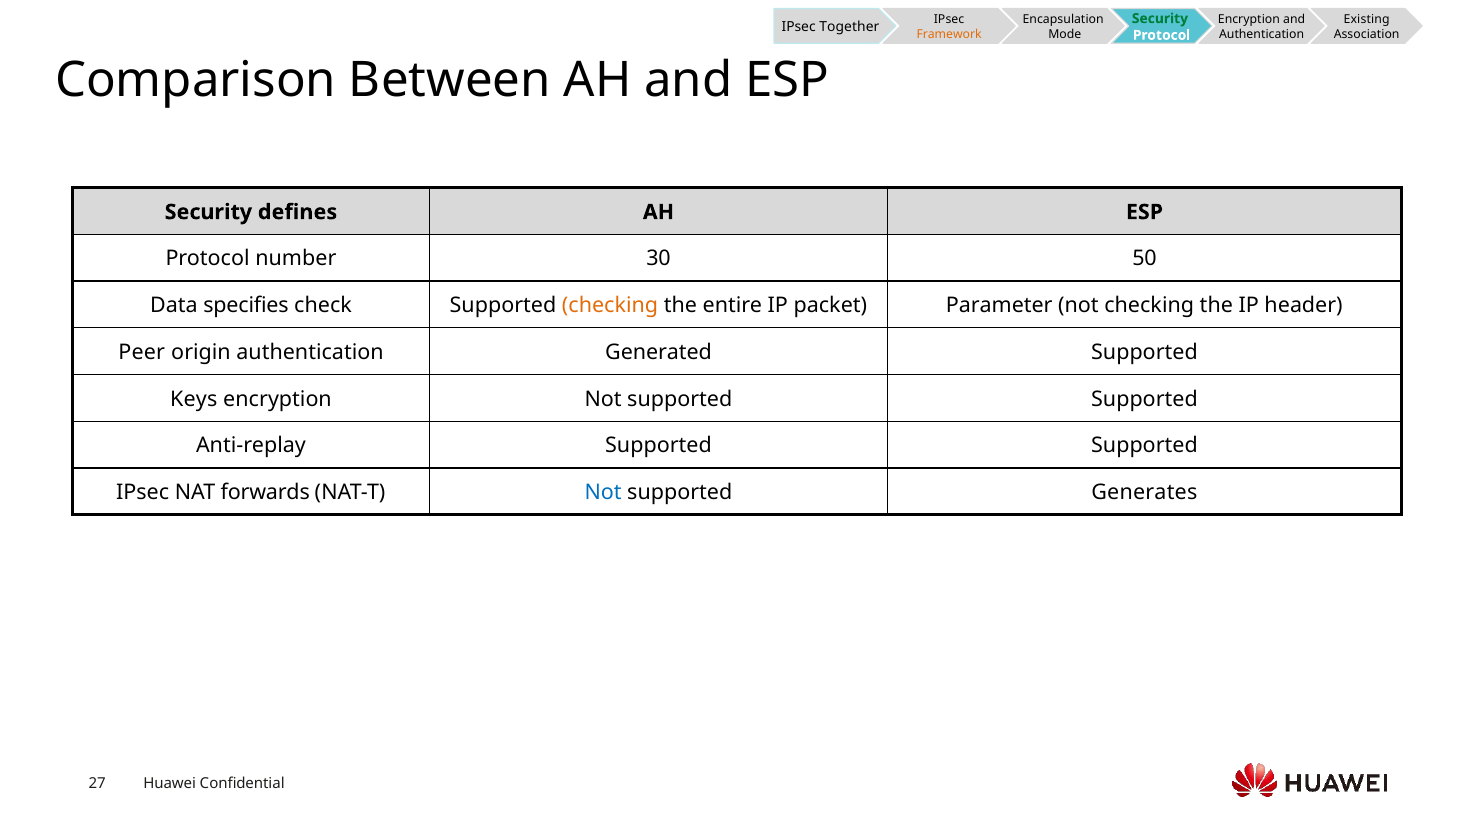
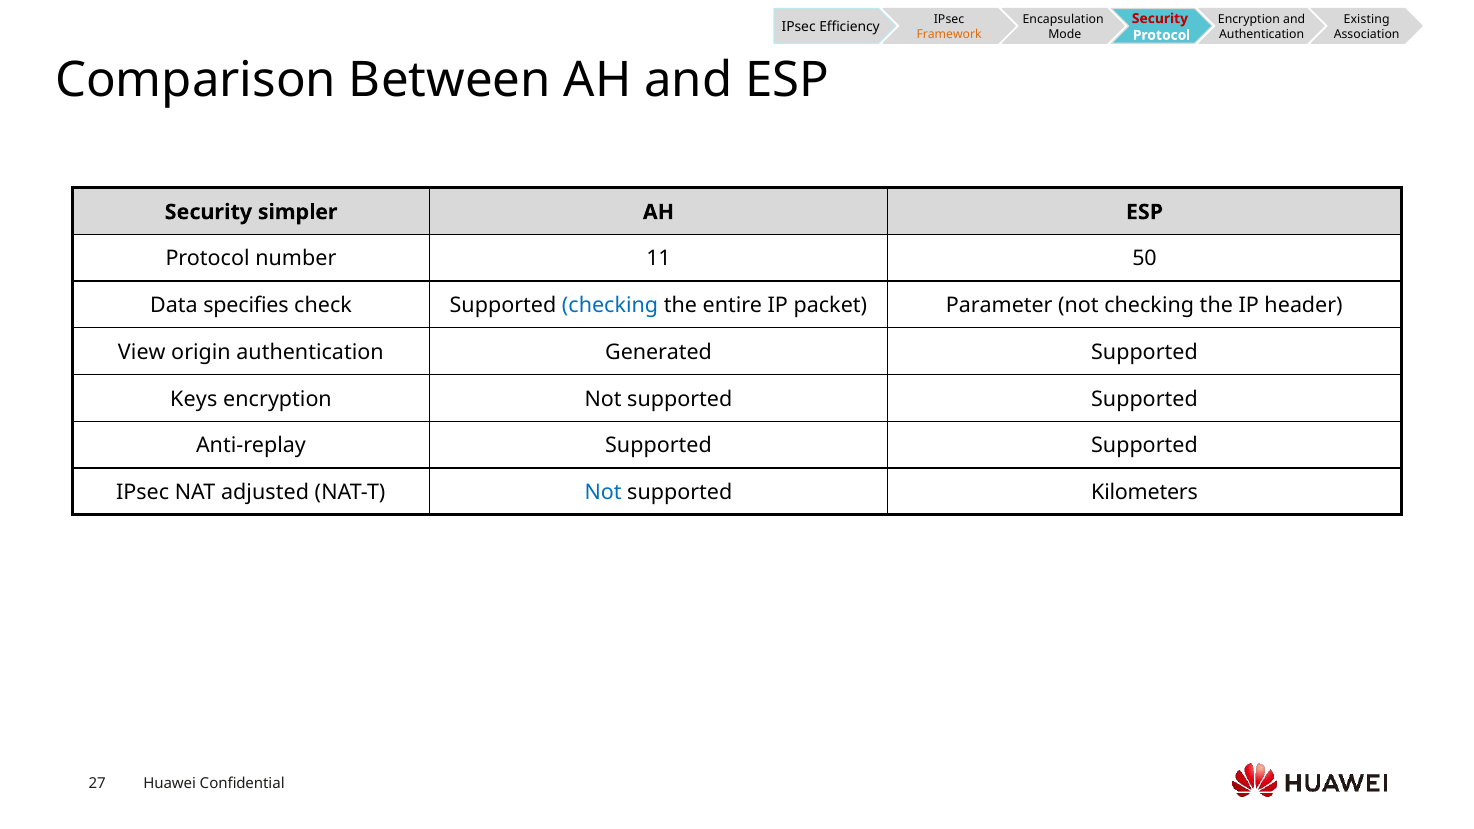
Security at (1160, 19) colour: green -> red
Together: Together -> Efficiency
defines: defines -> simpler
30: 30 -> 11
checking at (610, 306) colour: orange -> blue
Peer: Peer -> View
forwards: forwards -> adjusted
Generates: Generates -> Kilometers
